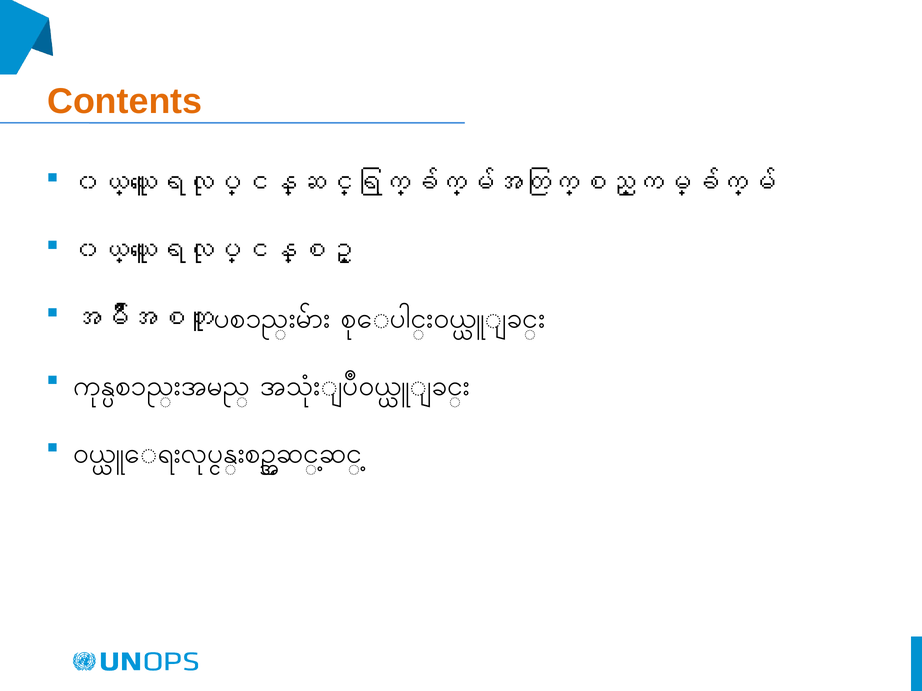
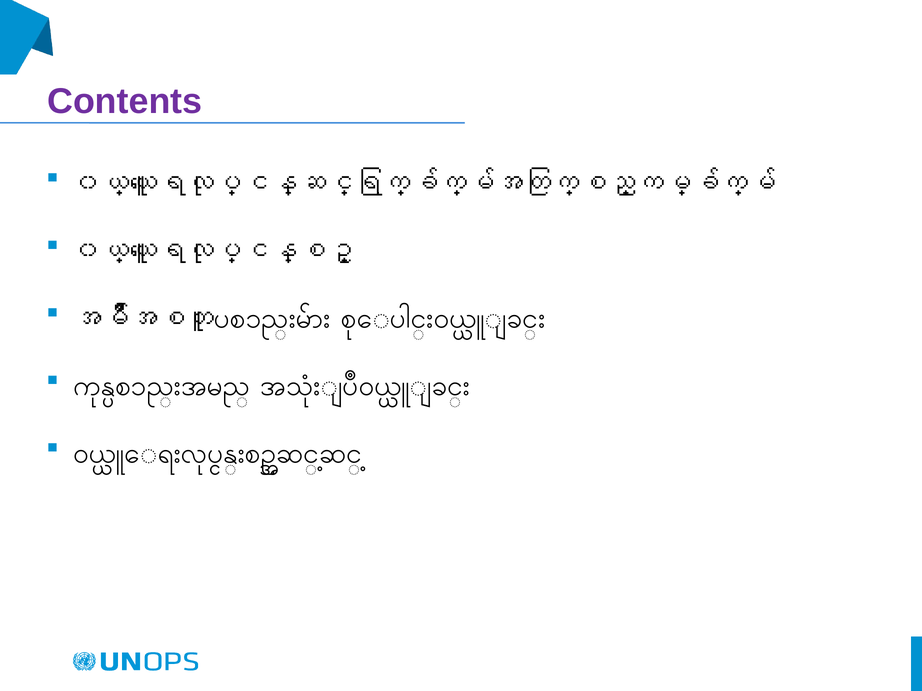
Contents colour: orange -> purple
